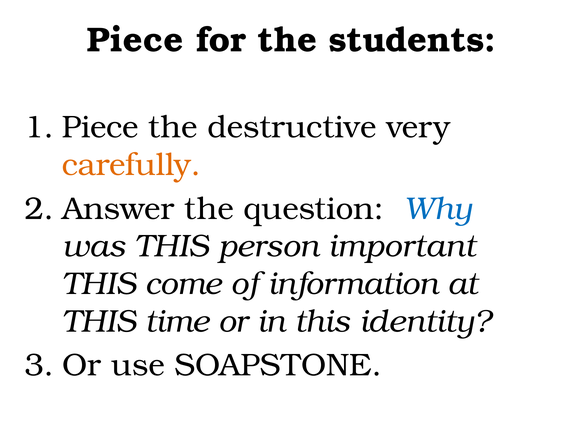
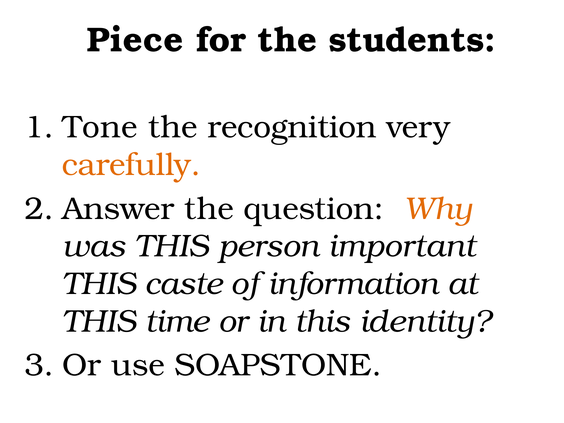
Piece at (100, 127): Piece -> Tone
destructive: destructive -> recognition
Why colour: blue -> orange
come: come -> caste
